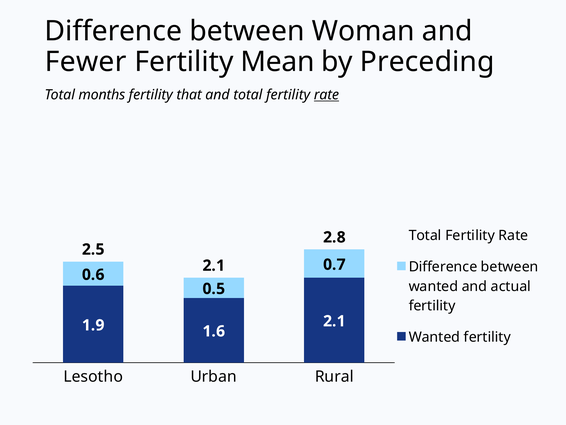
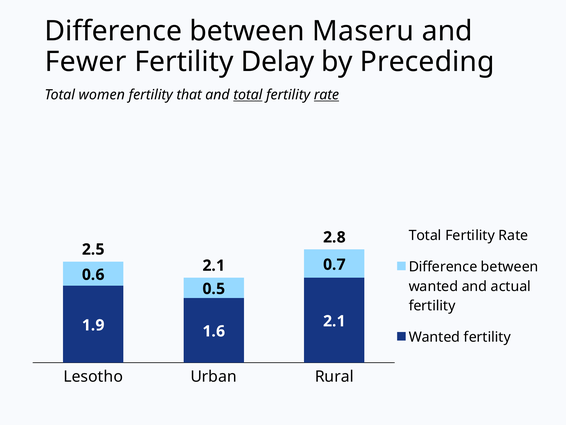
Woman: Woman -> Maseru
Mean: Mean -> Delay
months: months -> women
total at (248, 95) underline: none -> present
